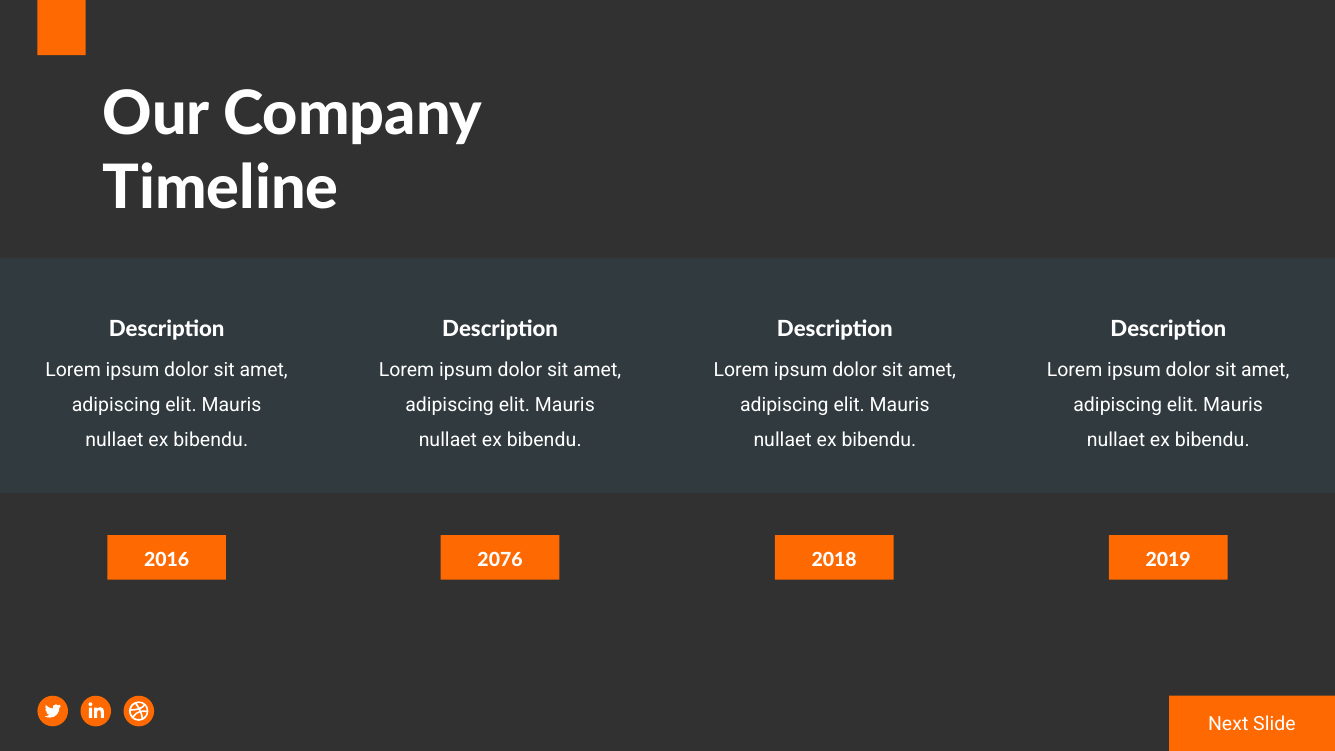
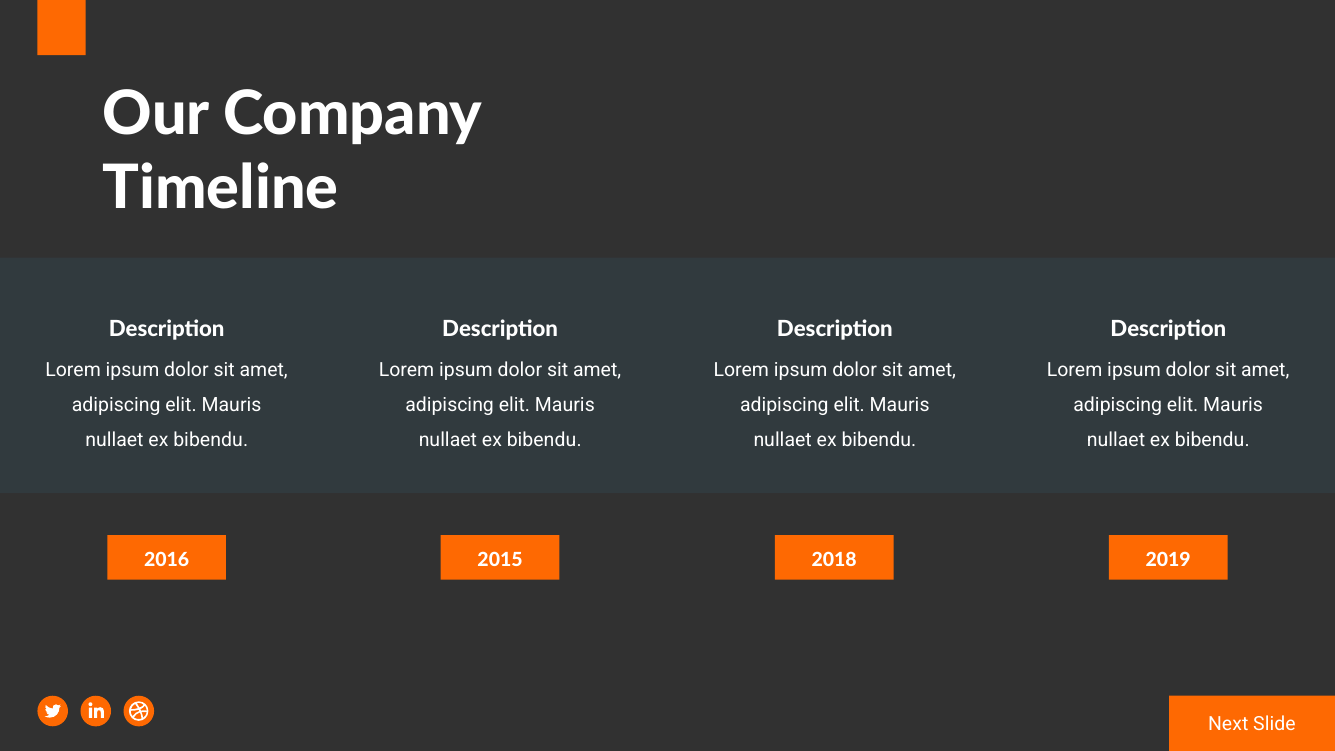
2076: 2076 -> 2015
